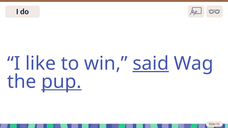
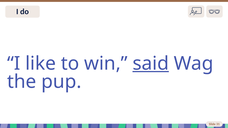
pup underline: present -> none
